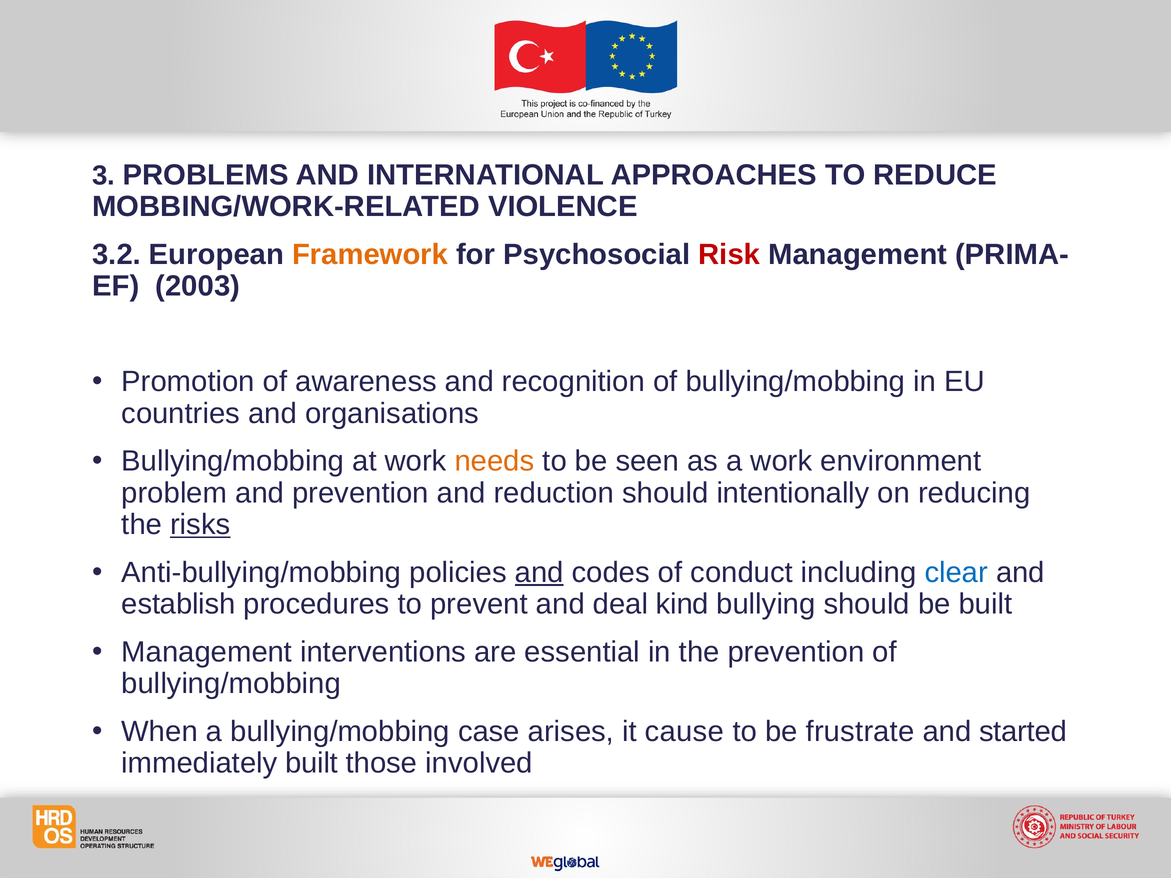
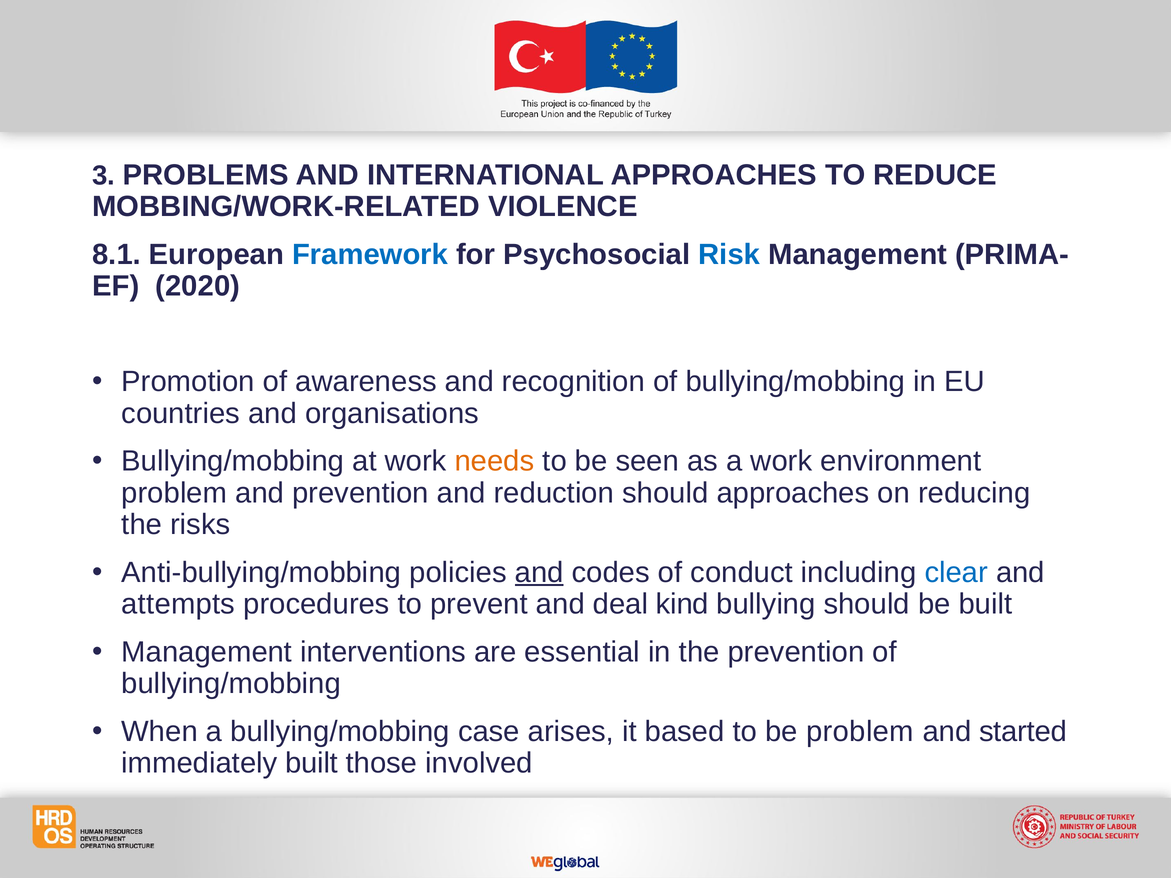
3.2: 3.2 -> 8.1
Framework colour: orange -> blue
Risk colour: red -> blue
2003: 2003 -> 2020
should intentionally: intentionally -> approaches
risks underline: present -> none
establish: establish -> attempts
cause: cause -> based
be frustrate: frustrate -> problem
